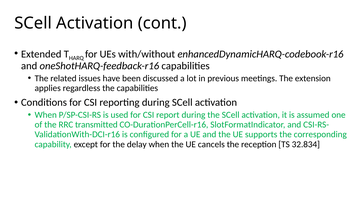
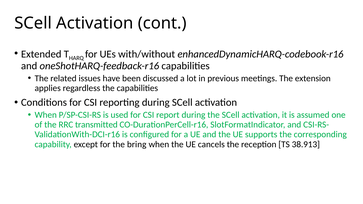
delay: delay -> bring
32.834: 32.834 -> 38.913
